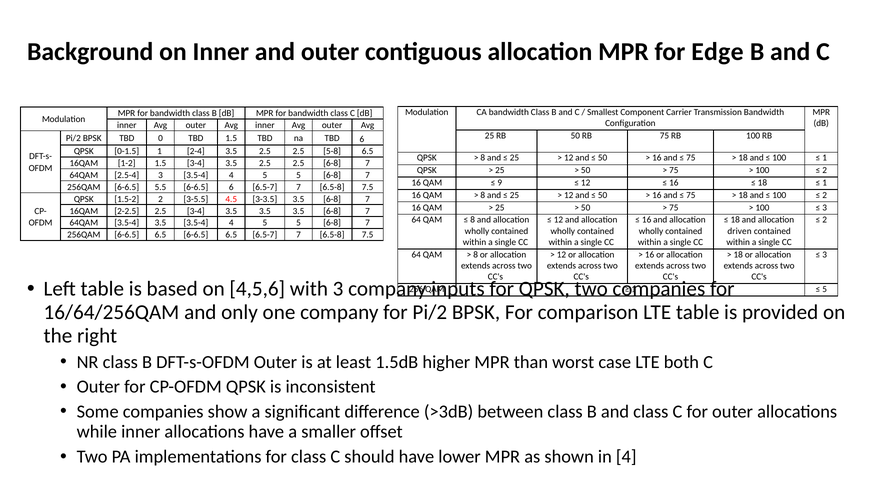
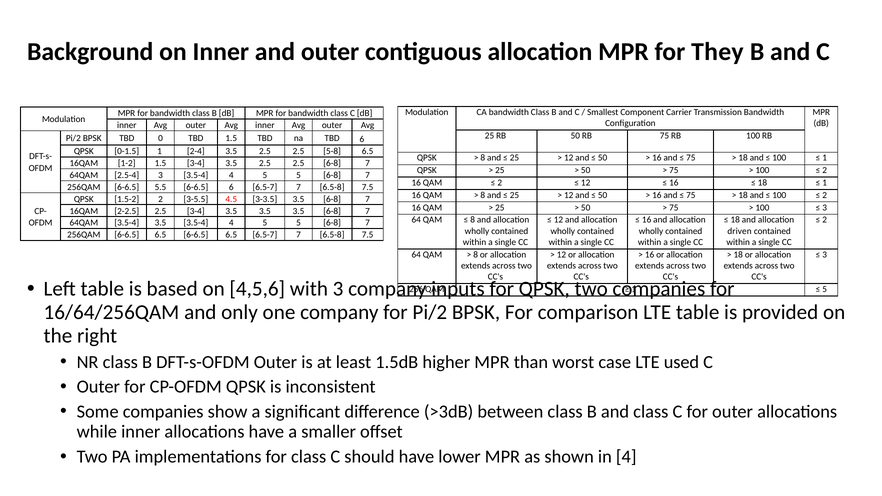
Edge: Edge -> They
9 at (500, 183): 9 -> 2
both: both -> used
